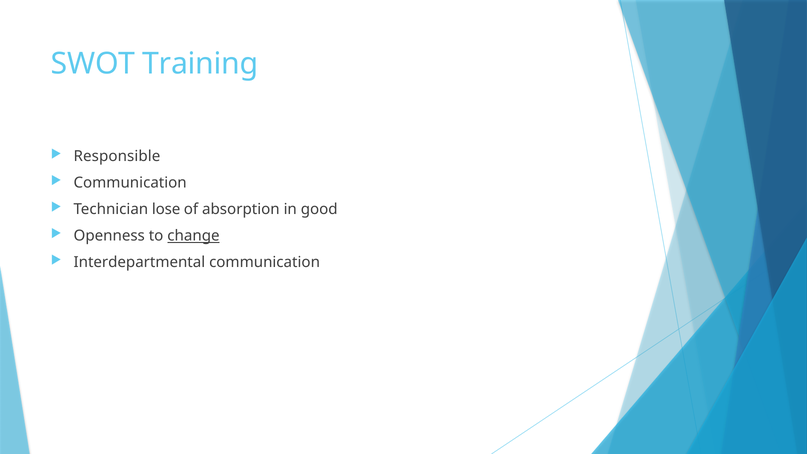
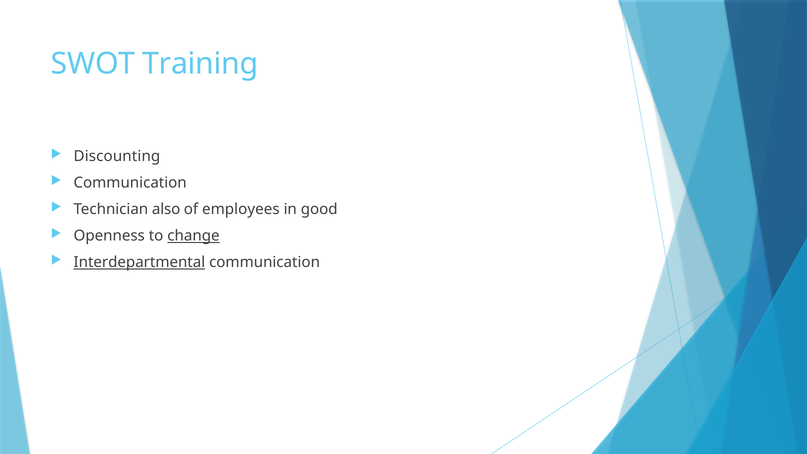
Responsible: Responsible -> Discounting
lose: lose -> also
absorption: absorption -> employees
Interdepartmental underline: none -> present
